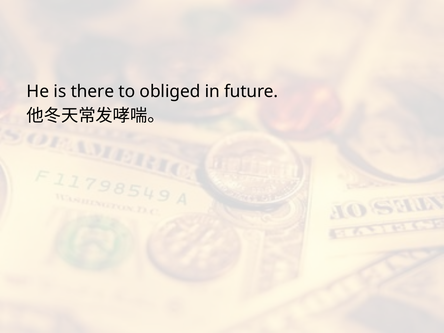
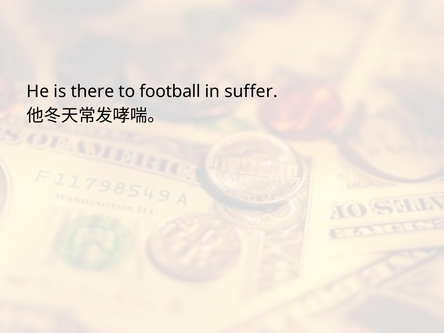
obliged: obliged -> football
future: future -> suffer
